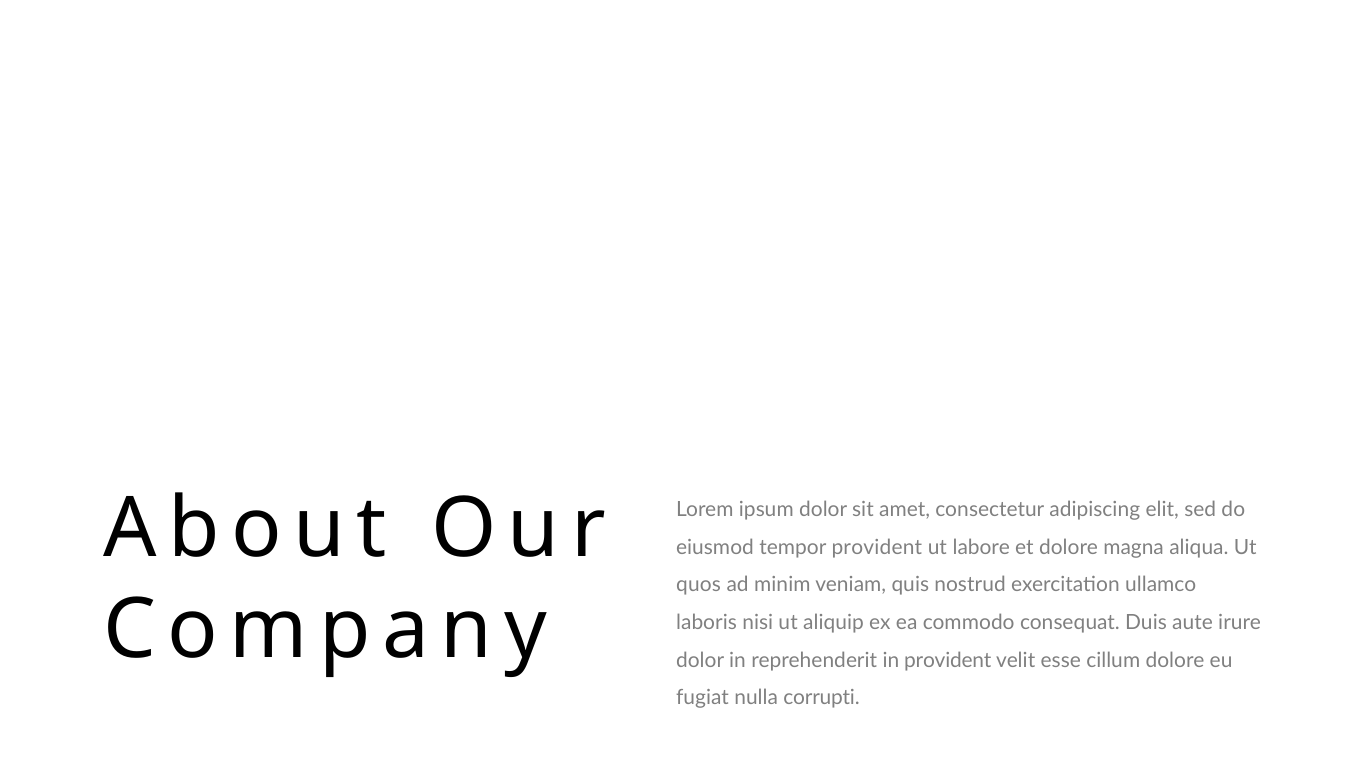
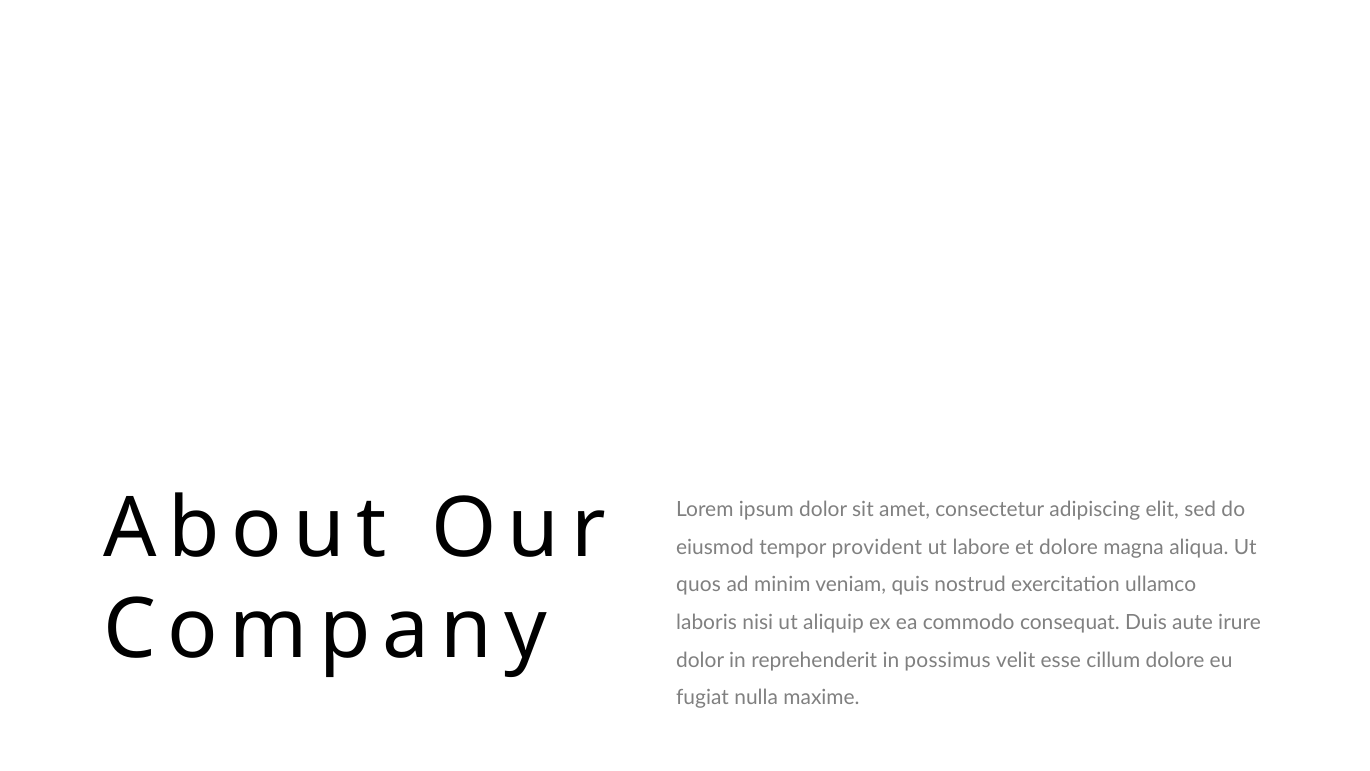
in provident: provident -> possimus
corrupti: corrupti -> maxime
